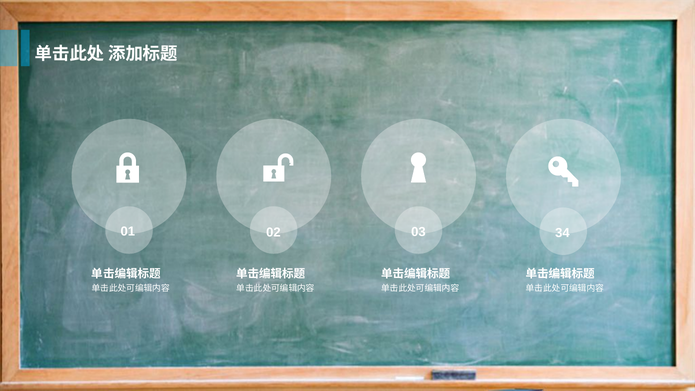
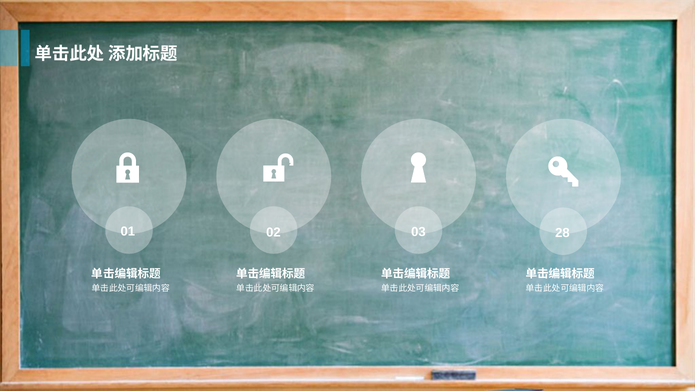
34: 34 -> 28
